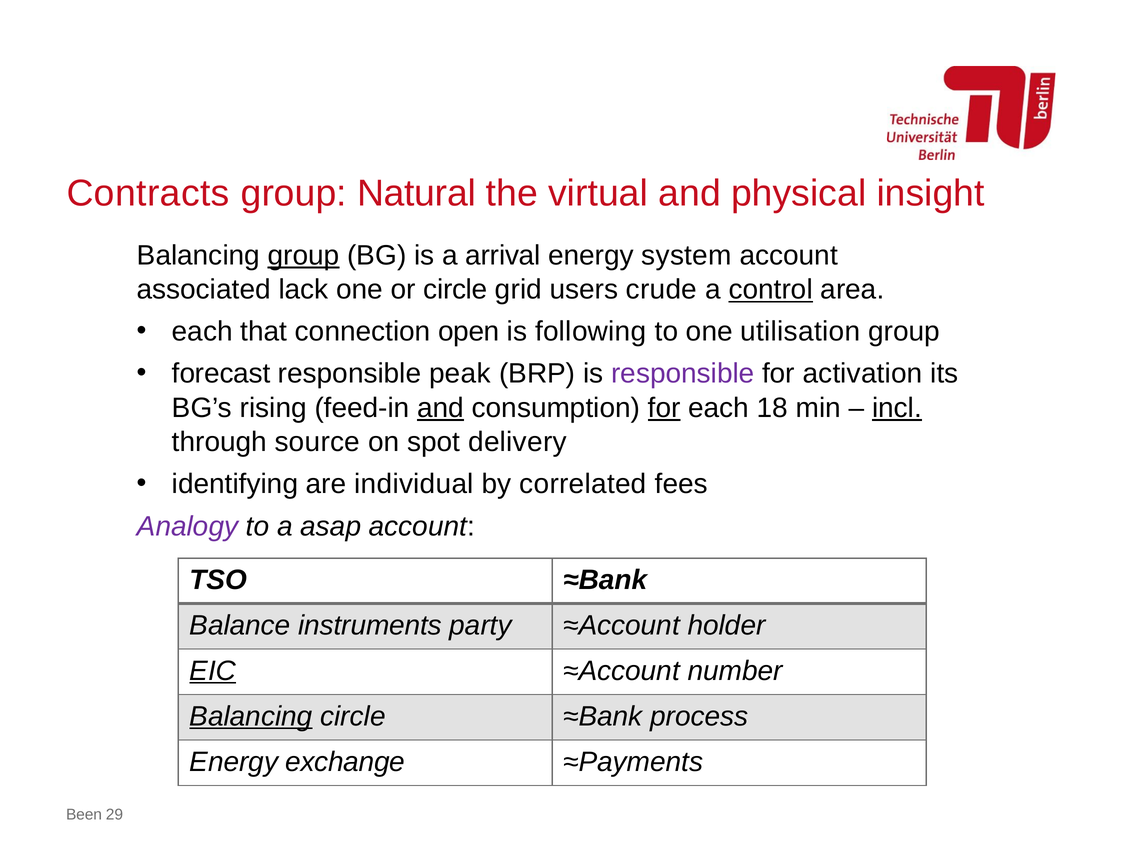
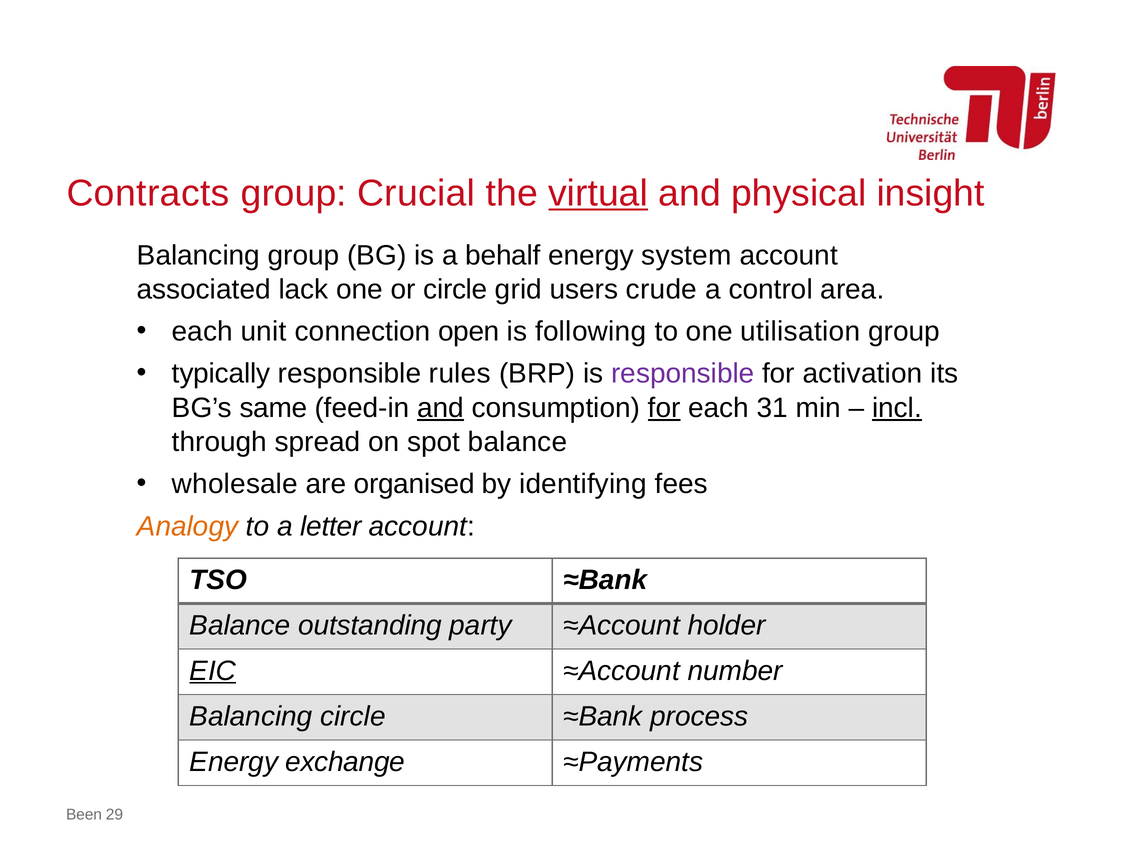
Natural: Natural -> Crucial
virtual underline: none -> present
group at (304, 256) underline: present -> none
arrival: arrival -> behalf
control underline: present -> none
that: that -> unit
forecast: forecast -> typically
peak: peak -> rules
rising: rising -> same
18: 18 -> 31
source: source -> spread
spot delivery: delivery -> balance
identifying: identifying -> wholesale
individual: individual -> organised
correlated: correlated -> identifying
Analogy colour: purple -> orange
asap: asap -> letter
instruments: instruments -> outstanding
Balancing at (251, 717) underline: present -> none
